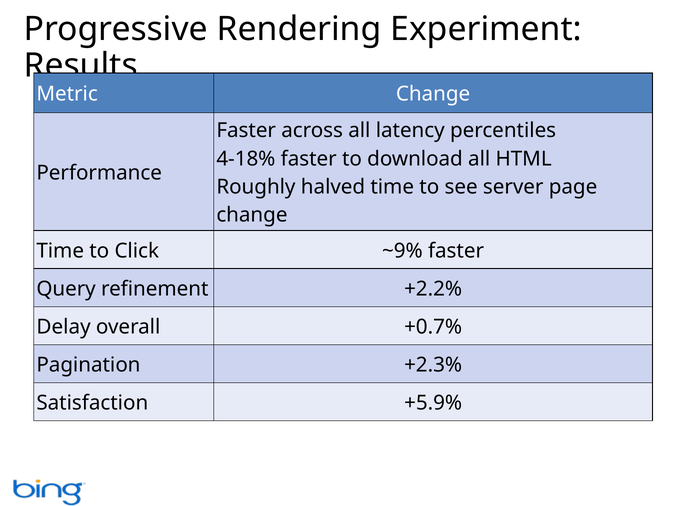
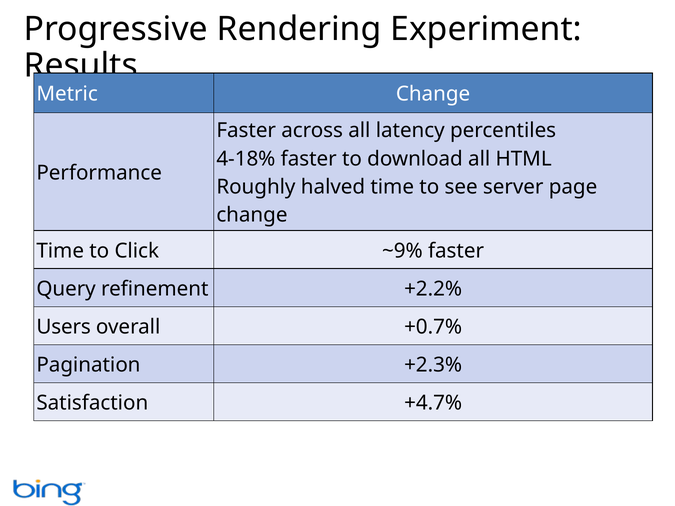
Delay: Delay -> Users
+5.9%: +5.9% -> +4.7%
